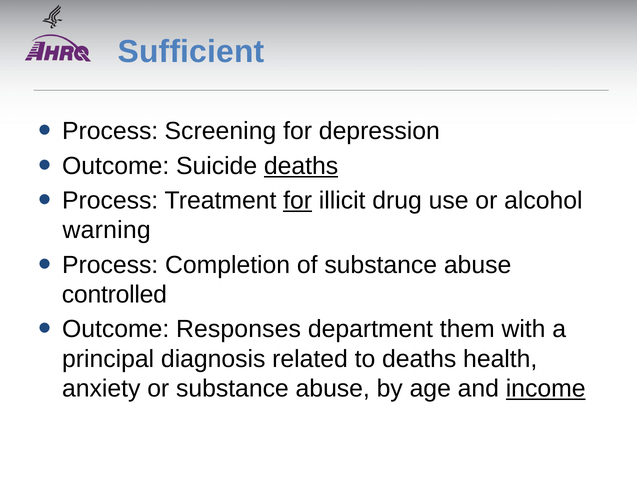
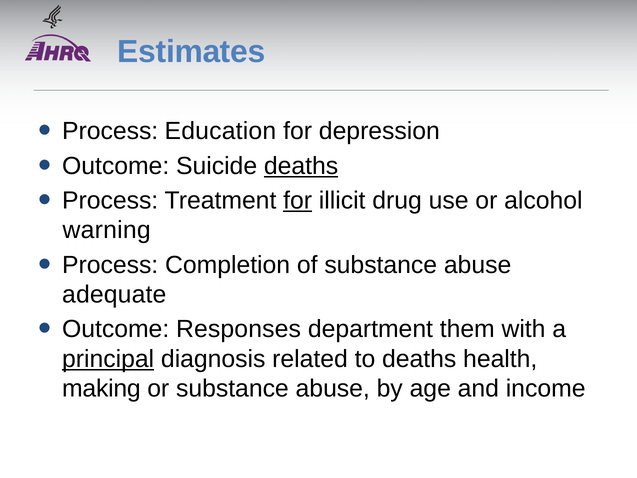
Sufficient: Sufficient -> Estimates
Screening: Screening -> Education
controlled: controlled -> adequate
principal underline: none -> present
anxiety: anxiety -> making
income underline: present -> none
